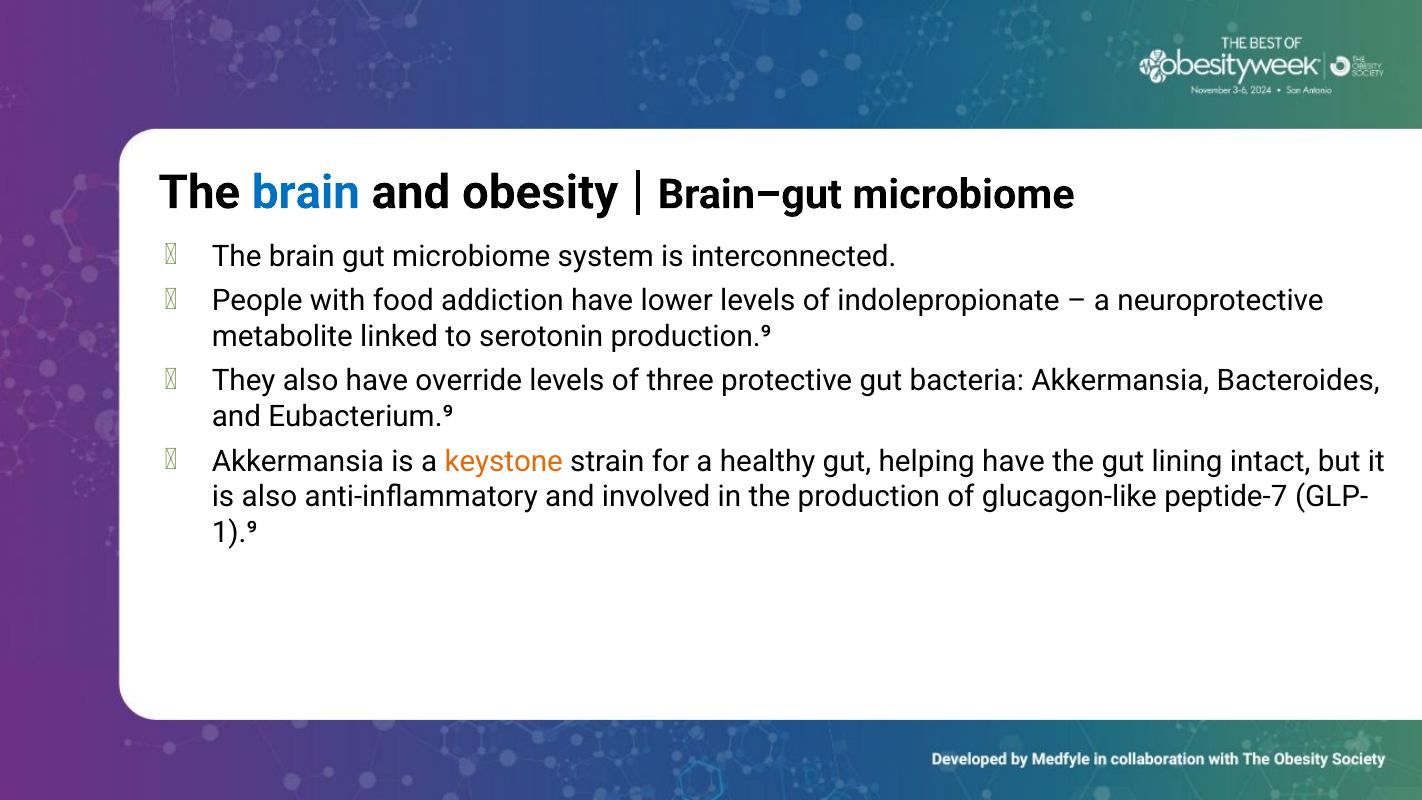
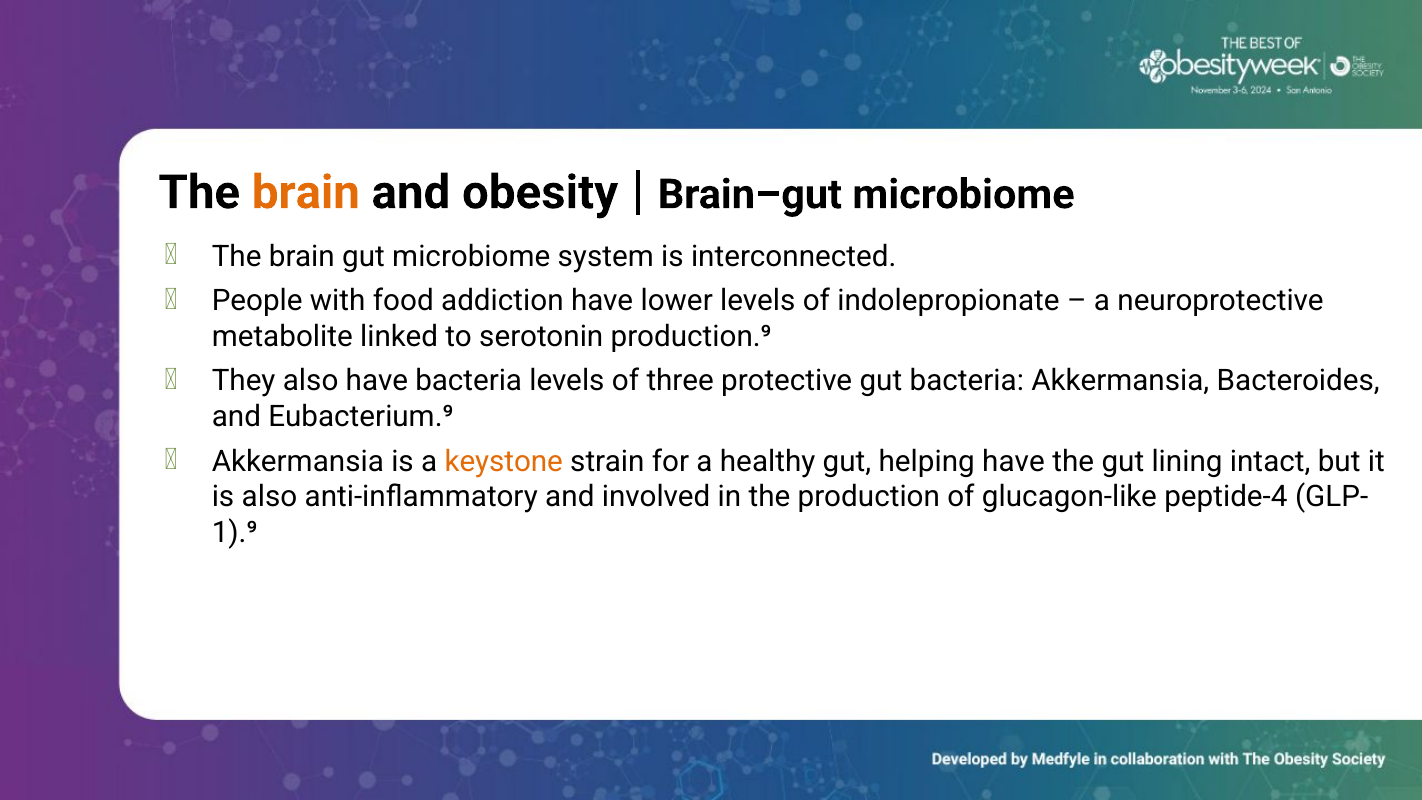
brain at (306, 193) colour: blue -> orange
have override: override -> bacteria
peptide-7: peptide-7 -> peptide-4
